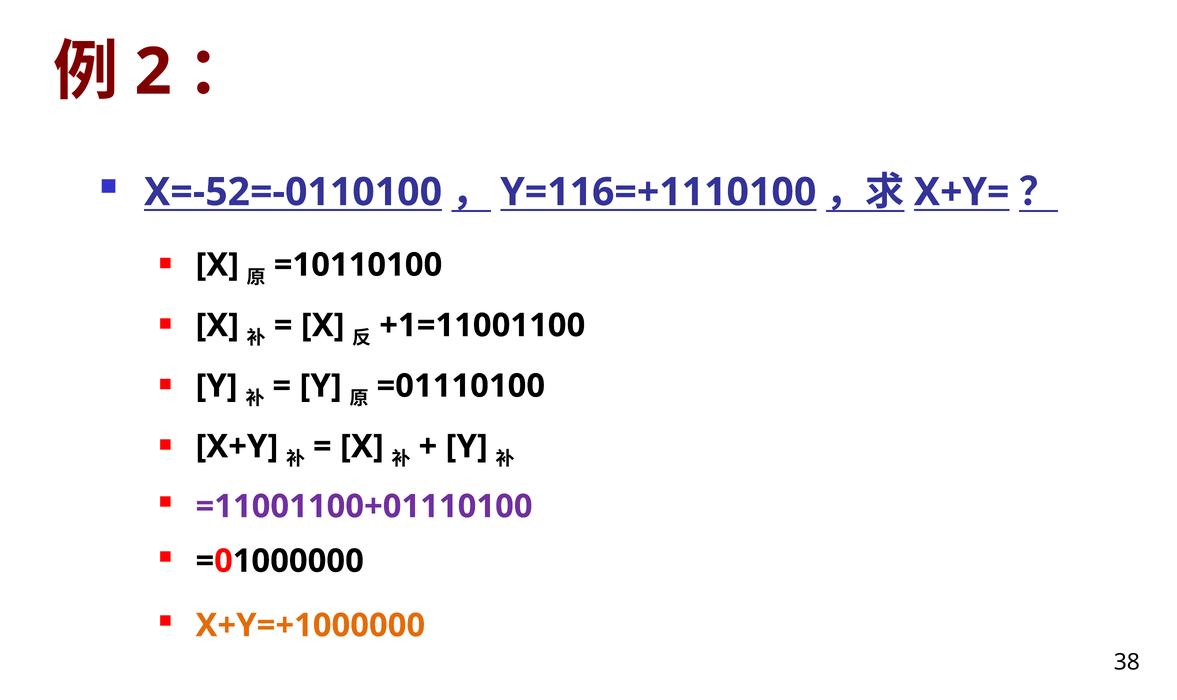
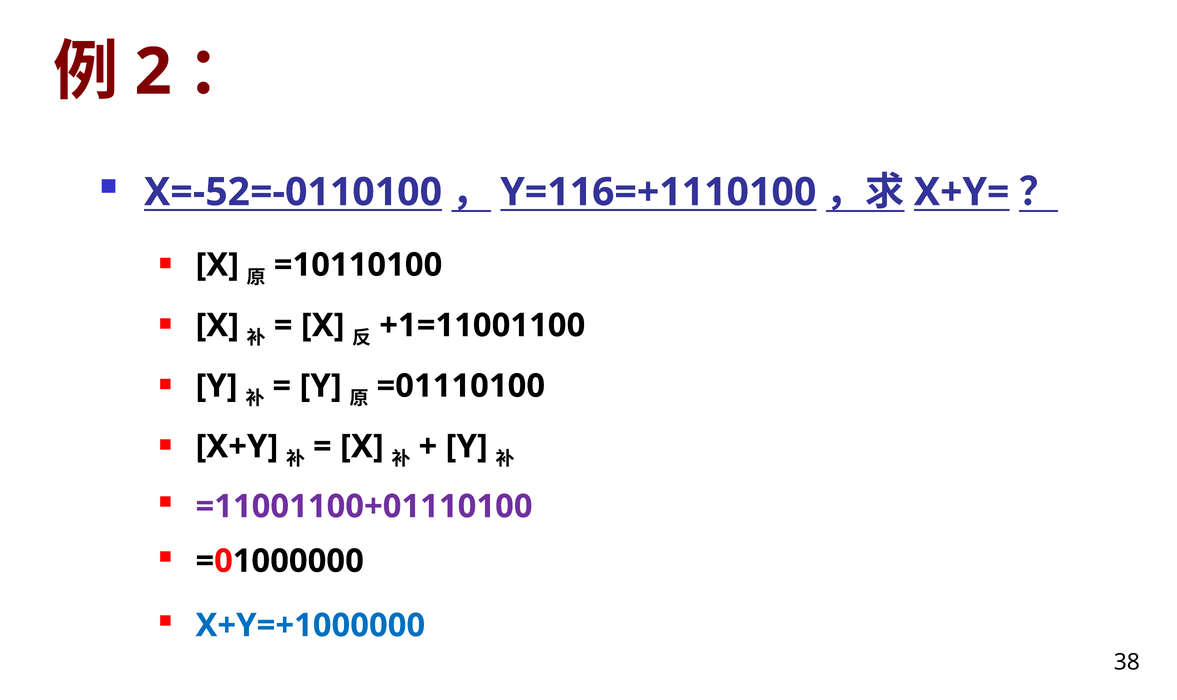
X+Y=+1000000 colour: orange -> blue
